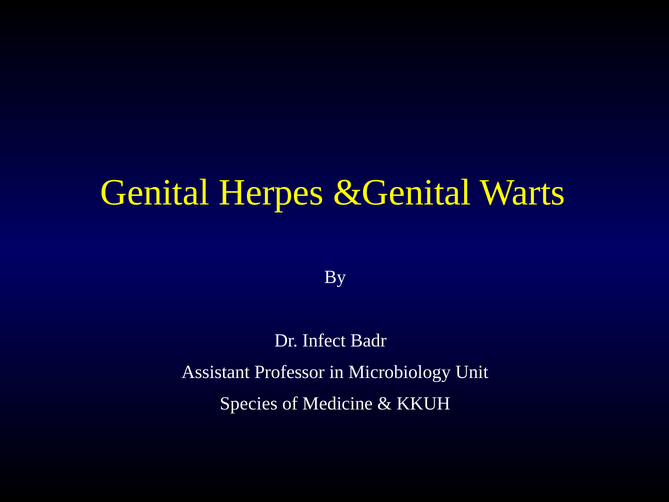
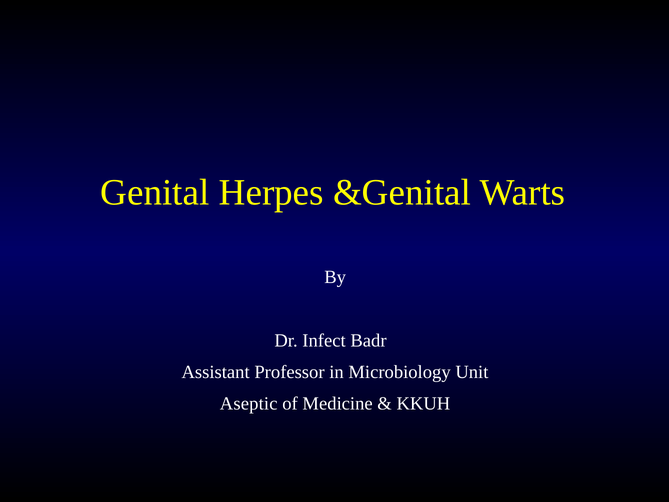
Species: Species -> Aseptic
